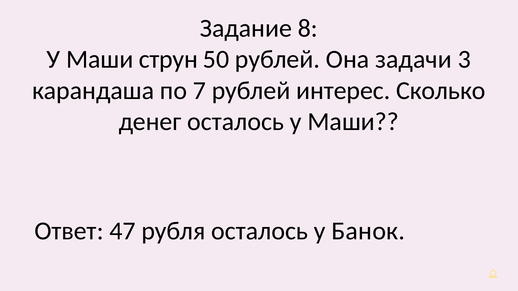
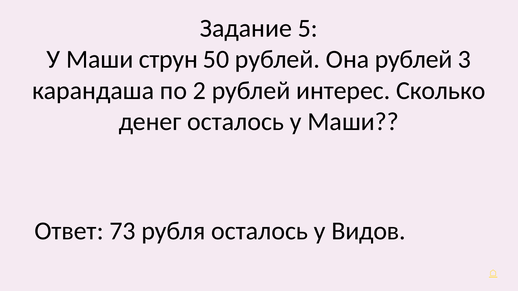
8: 8 -> 5
Она задачи: задачи -> рублей
7: 7 -> 2
47: 47 -> 73
Банок: Банок -> Видов
